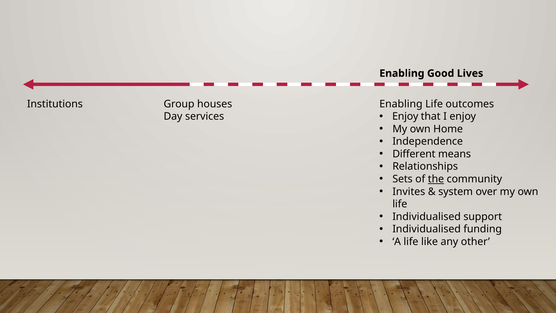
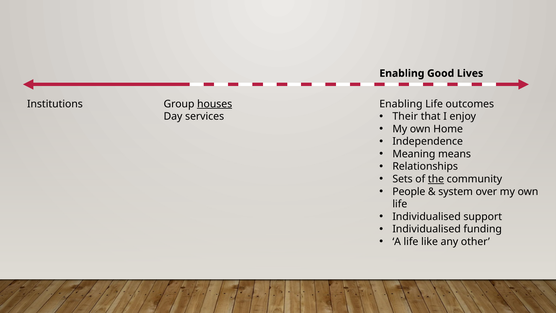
houses underline: none -> present
Enjoy at (405, 116): Enjoy -> Their
Different: Different -> Meaning
Invites: Invites -> People
